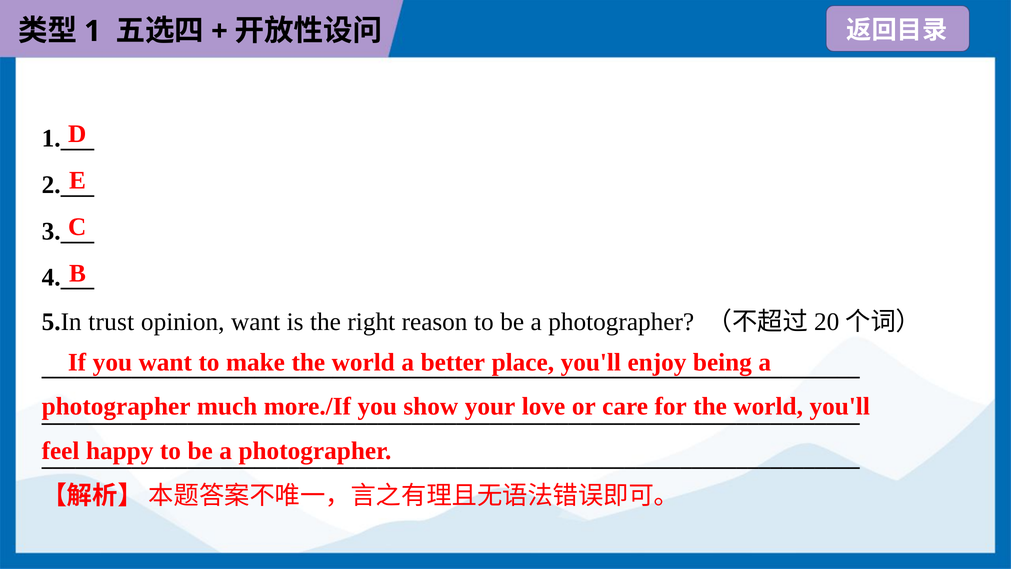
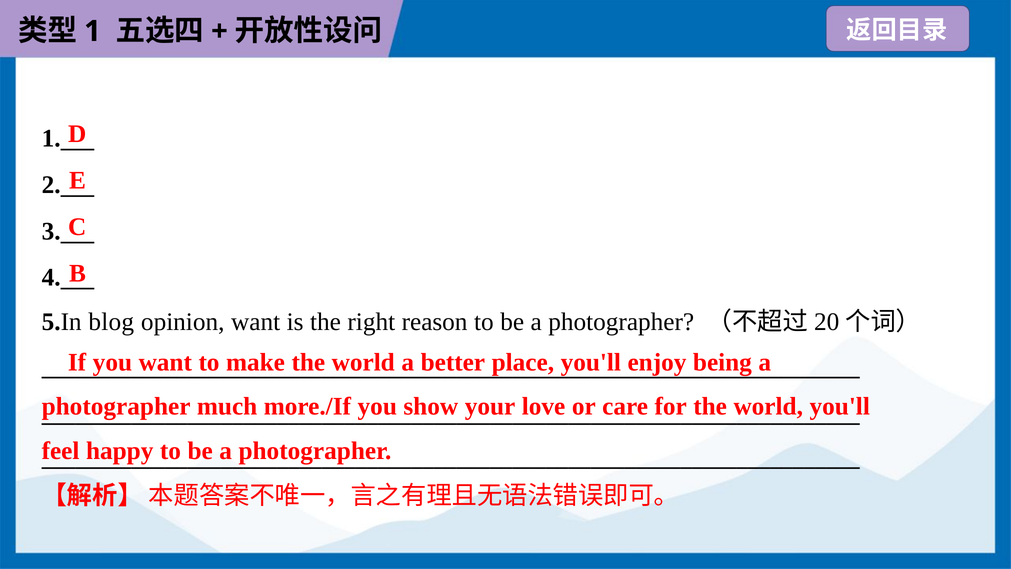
trust: trust -> blog
